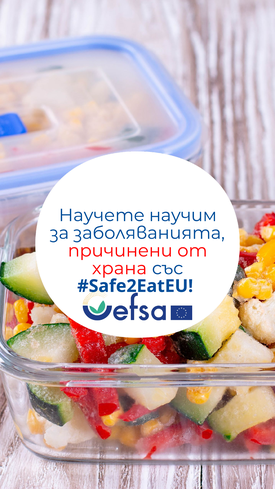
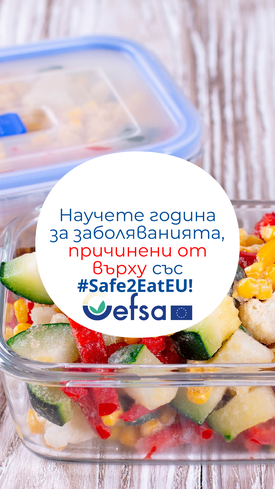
научим: научим -> година
храна: храна -> върху
